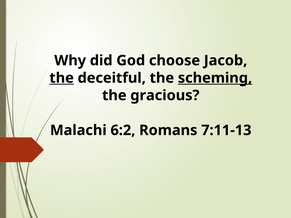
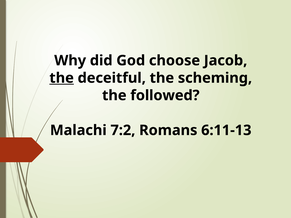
scheming underline: present -> none
gracious: gracious -> followed
6:2: 6:2 -> 7:2
7:11-13: 7:11-13 -> 6:11-13
